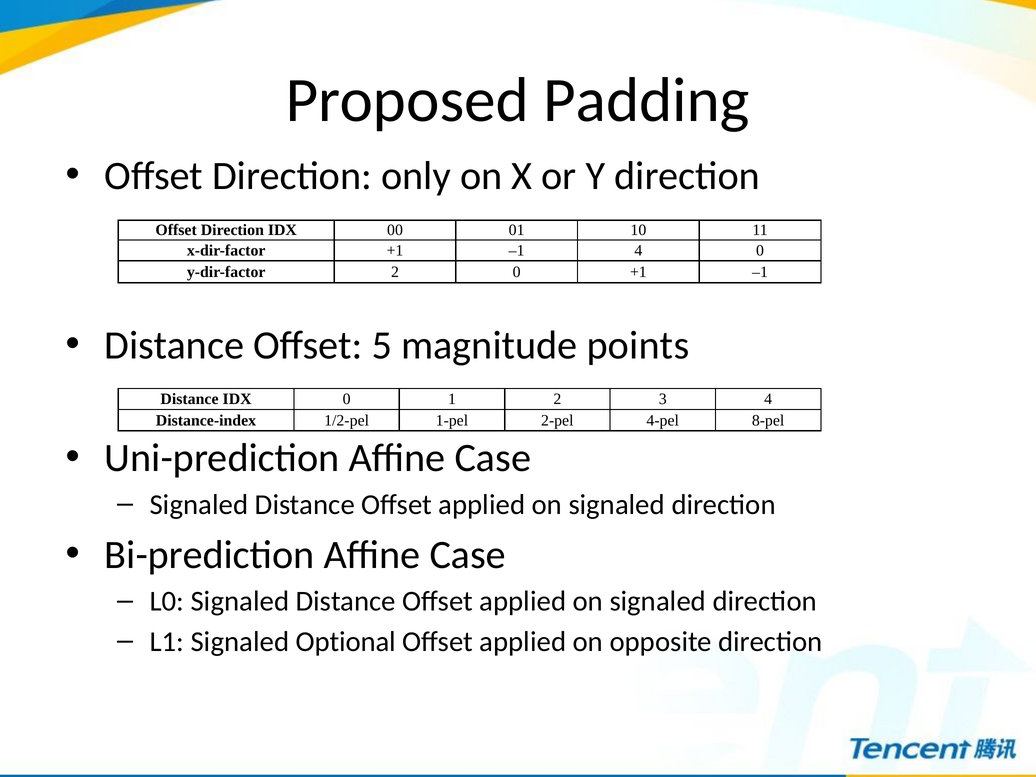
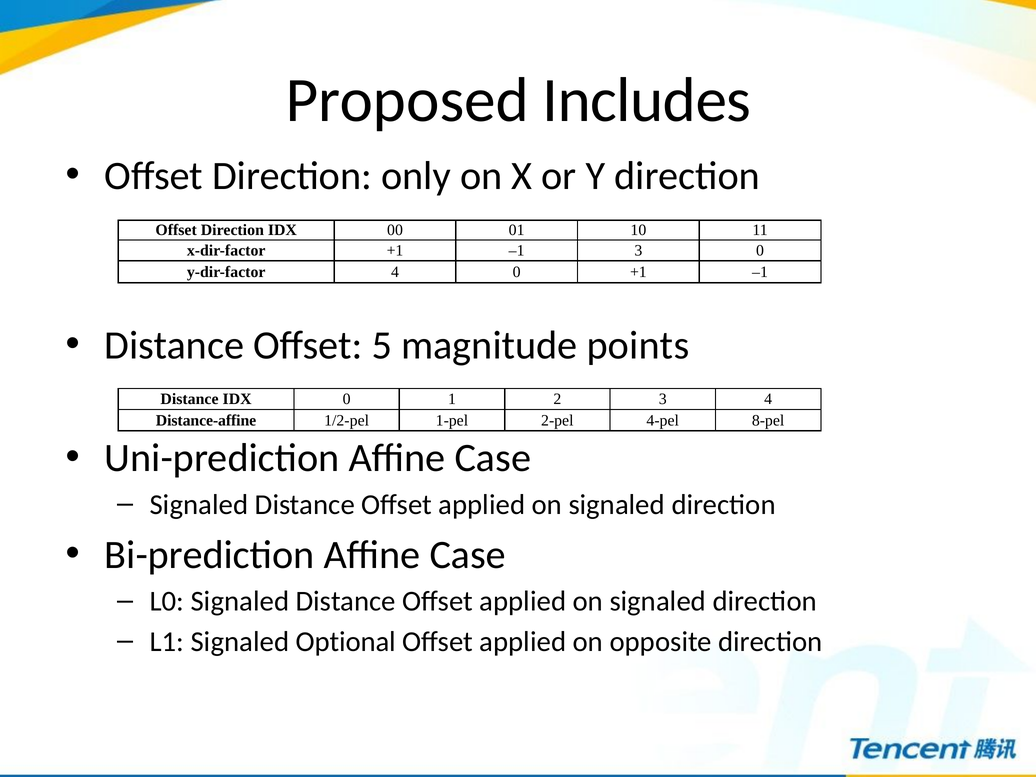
Padding: Padding -> Includes
–1 4: 4 -> 3
y-dir-factor 2: 2 -> 4
Distance-index: Distance-index -> Distance-affine
